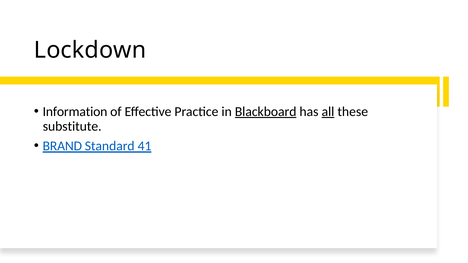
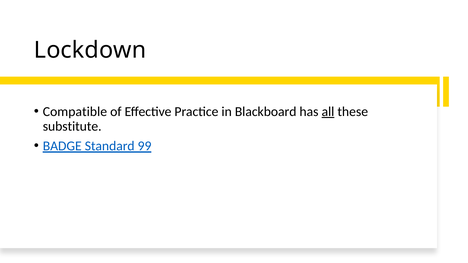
Information: Information -> Compatible
Blackboard underline: present -> none
BRAND: BRAND -> BADGE
41: 41 -> 99
